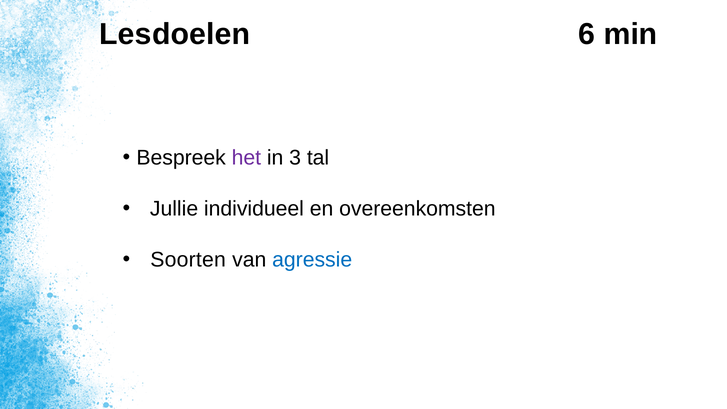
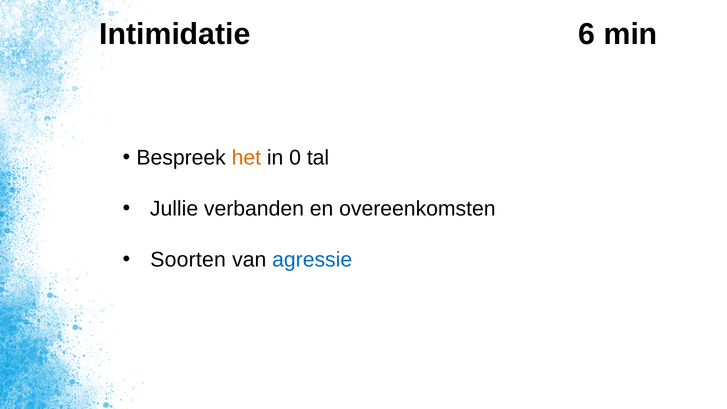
Lesdoelen: Lesdoelen -> Intimidatie
het colour: purple -> orange
3: 3 -> 0
individueel: individueel -> verbanden
